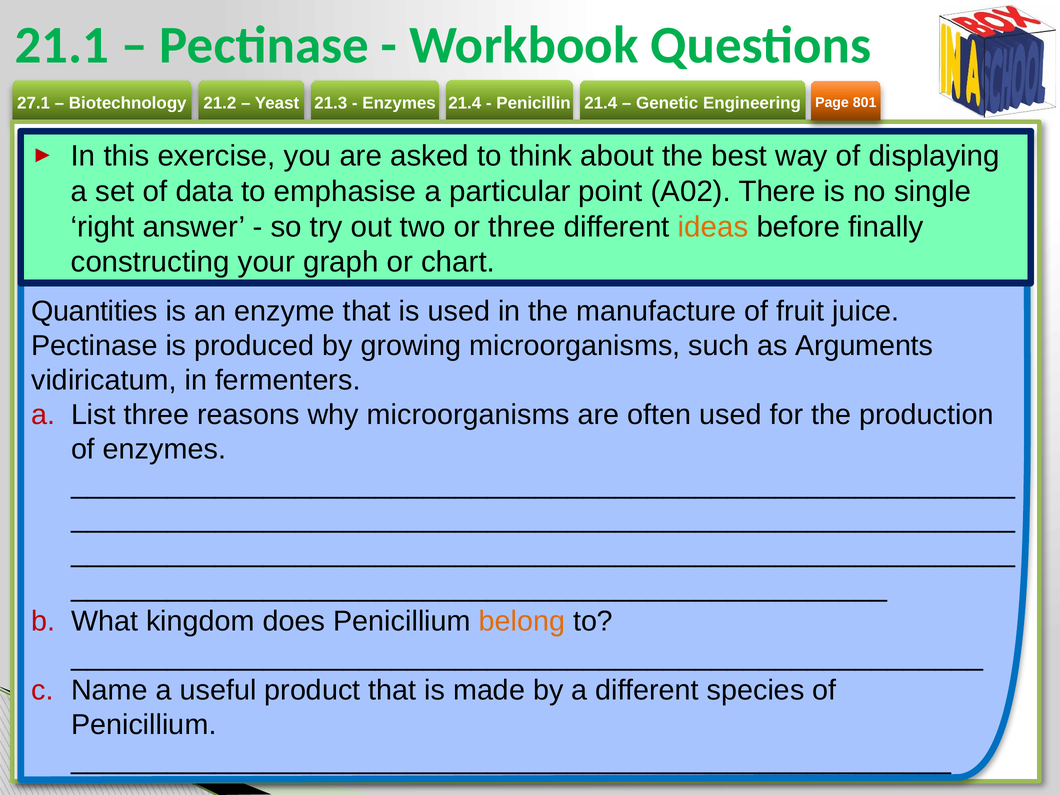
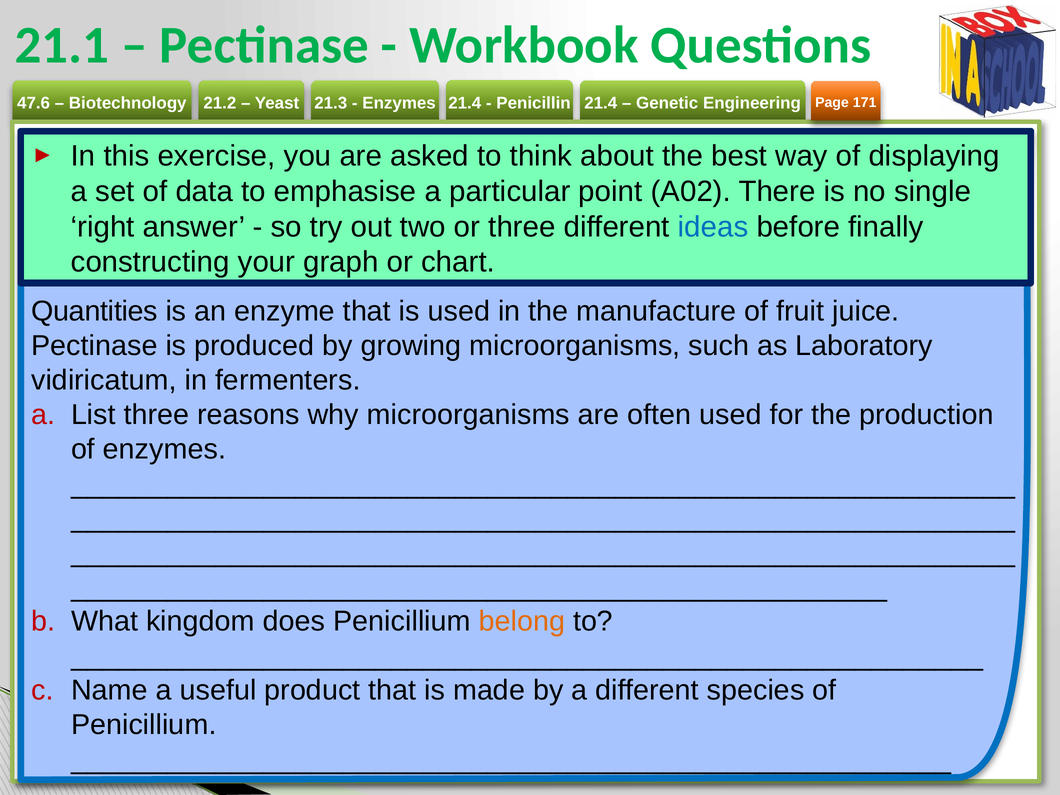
27.1: 27.1 -> 47.6
801: 801 -> 171
ideas colour: orange -> blue
Arguments: Arguments -> Laboratory
